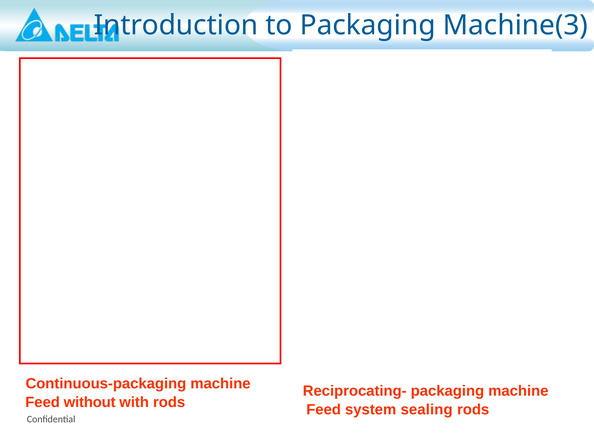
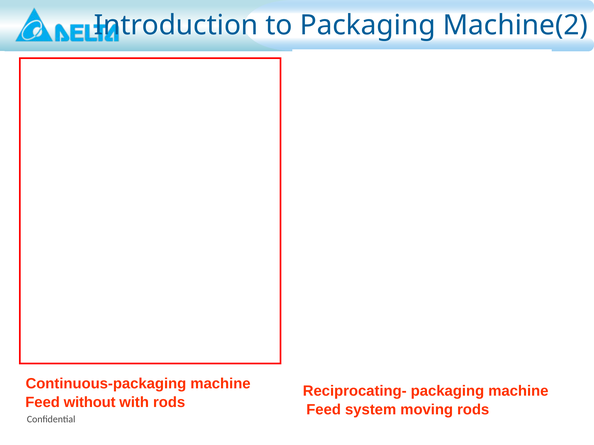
Machine(3: Machine(3 -> Machine(2
sealing: sealing -> moving
